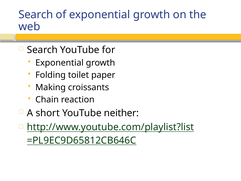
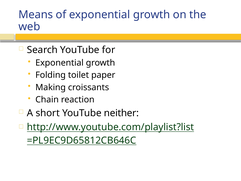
Search at (36, 15): Search -> Means
